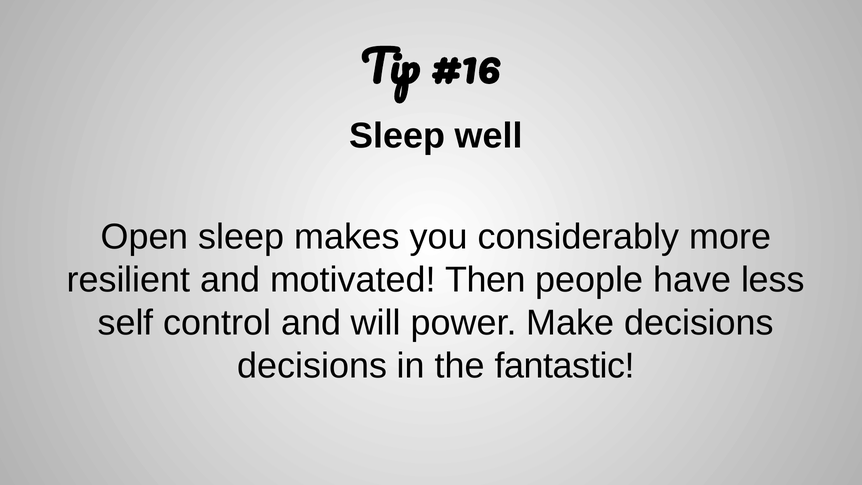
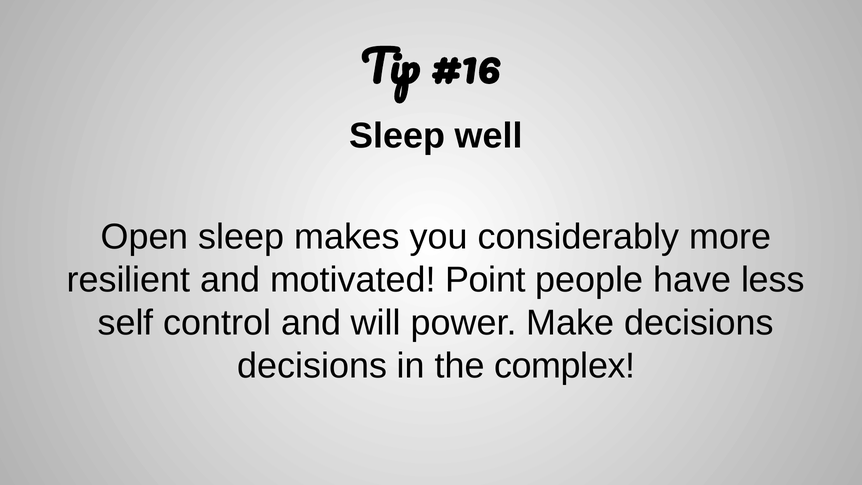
Then: Then -> Point
fantastic: fantastic -> complex
